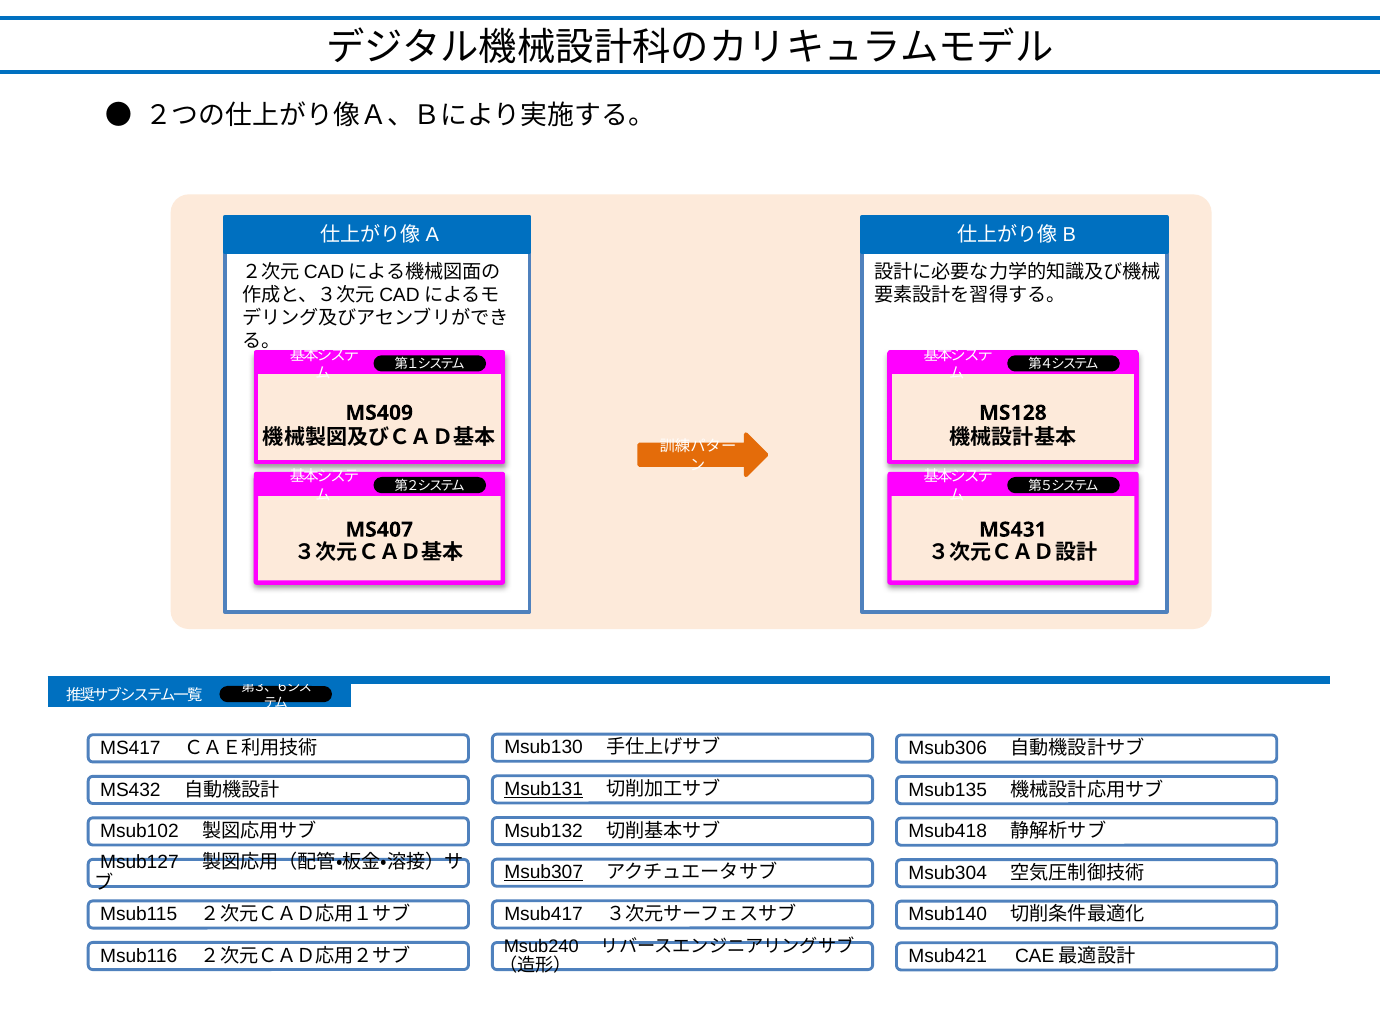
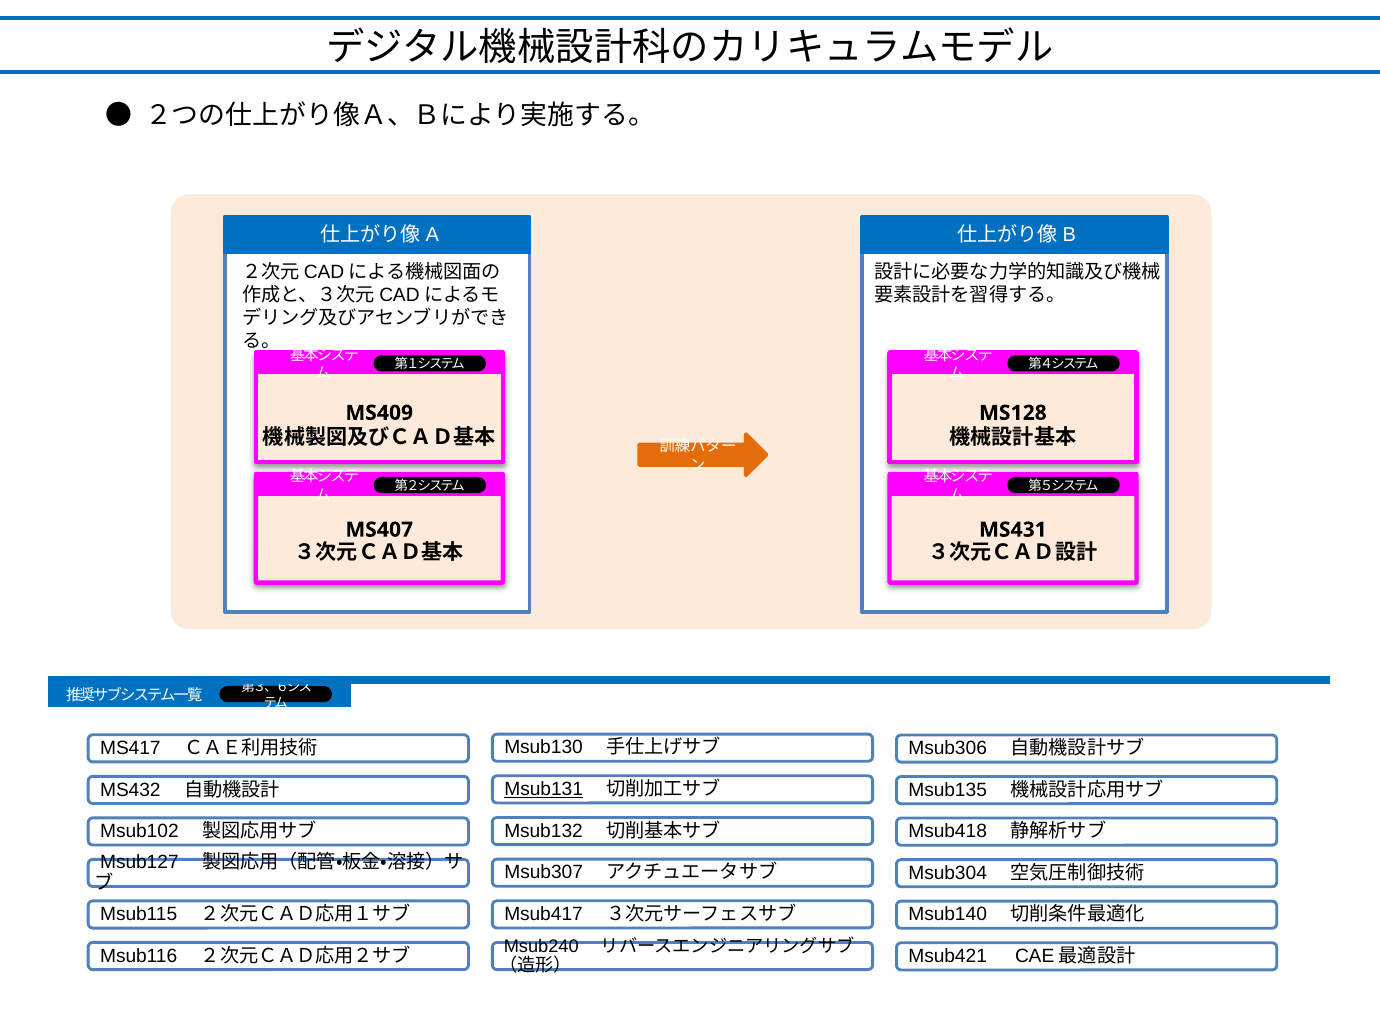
Msub307 underline: present -> none
